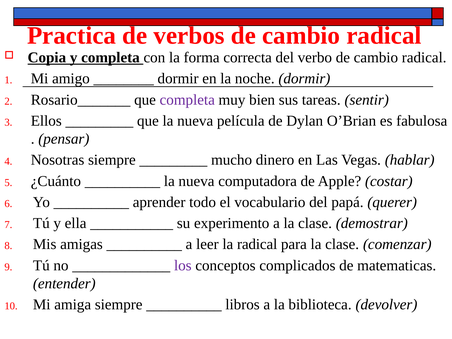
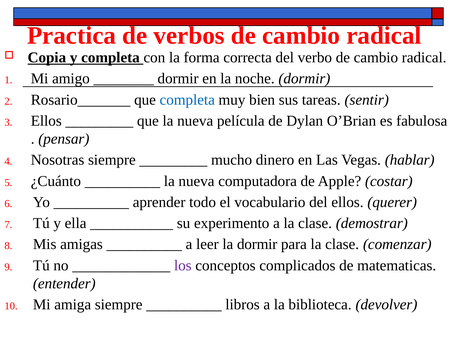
completa at (187, 100) colour: purple -> blue
del papá: papá -> ellos
la radical: radical -> dormir
